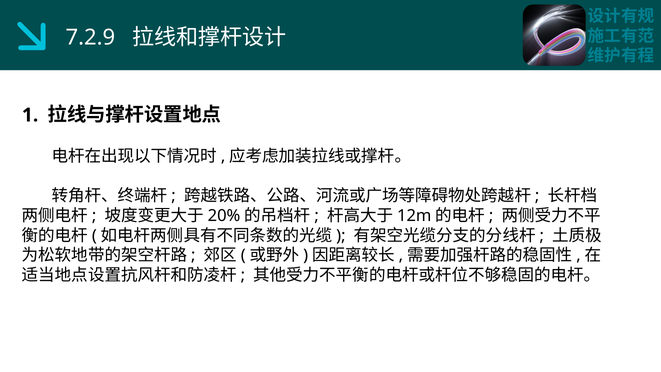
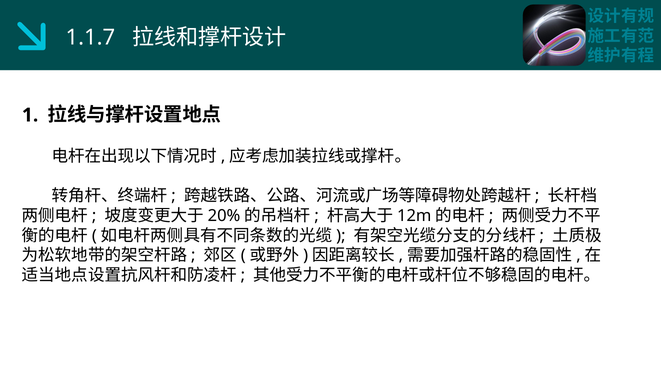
7.2.9: 7.2.9 -> 1.1.7
